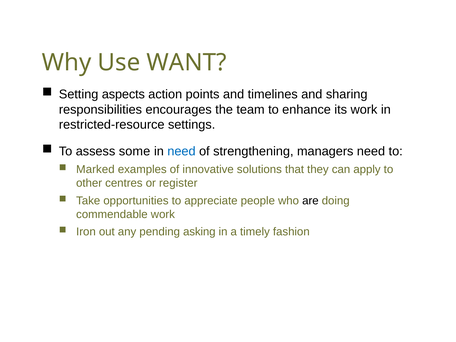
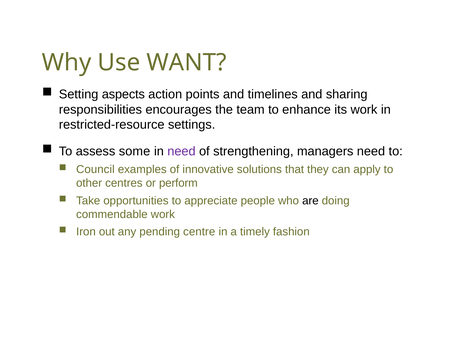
need at (181, 151) colour: blue -> purple
Marked: Marked -> Council
register: register -> perform
asking: asking -> centre
